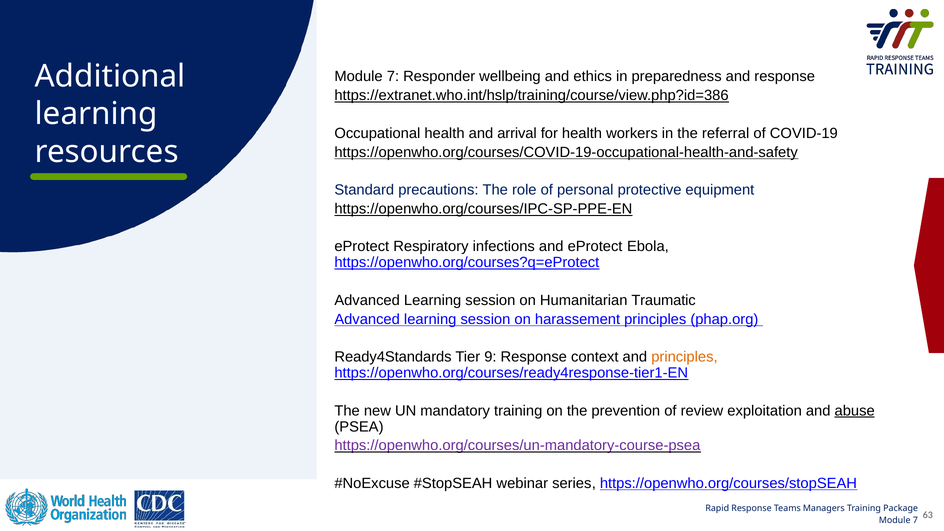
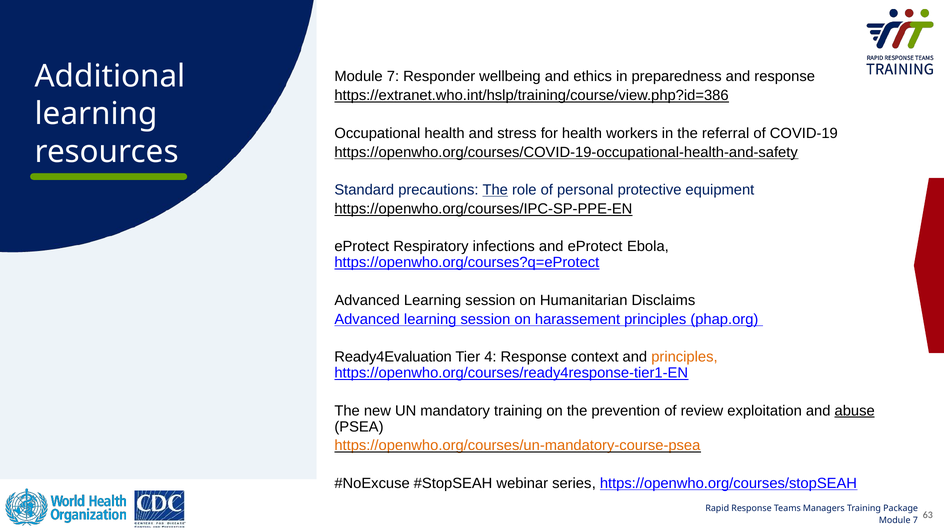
arrival: arrival -> stress
The at (495, 190) underline: none -> present
Traumatic: Traumatic -> Disclaims
Ready4Standards: Ready4Standards -> Ready4Evaluation
9: 9 -> 4
https://openwho.org/courses/un-mandatory-course-psea colour: purple -> orange
